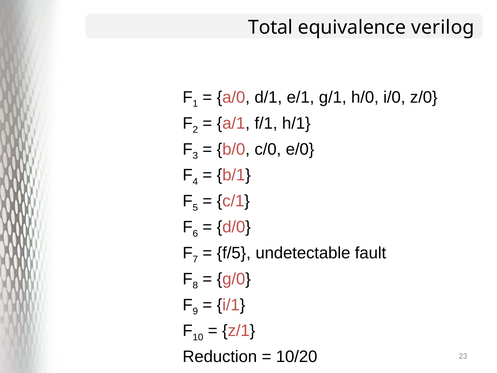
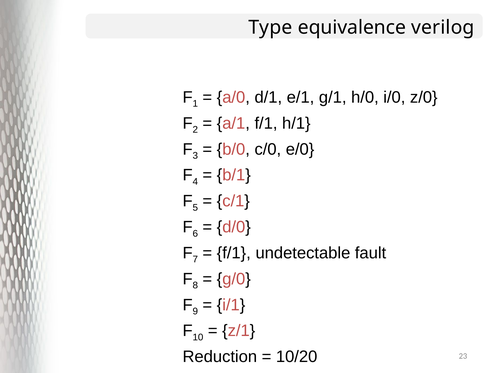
Total: Total -> Type
f/5 at (234, 253): f/5 -> f/1
